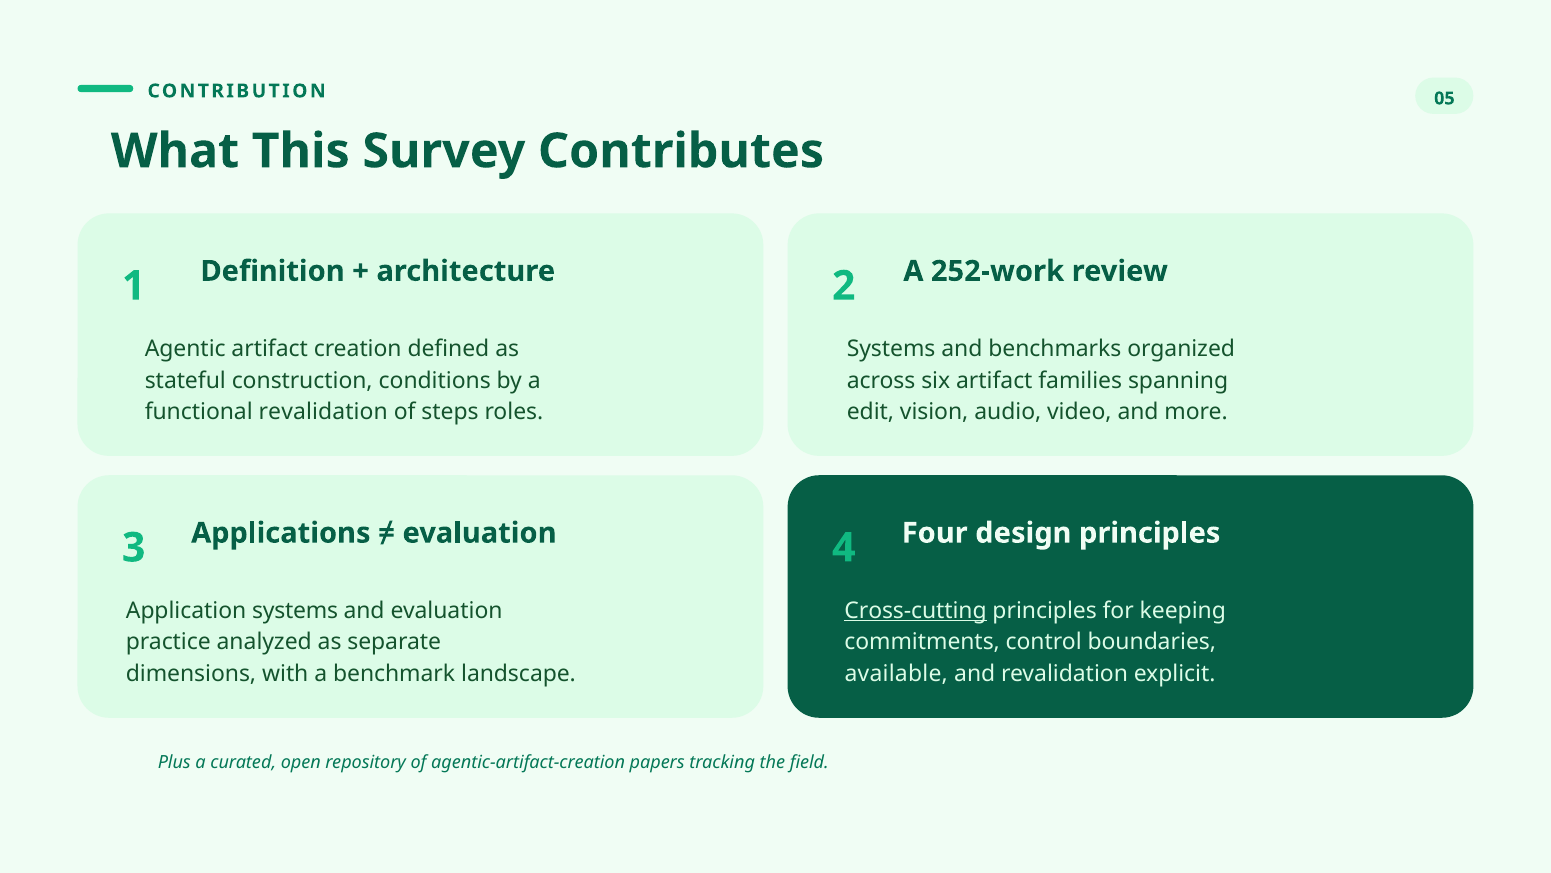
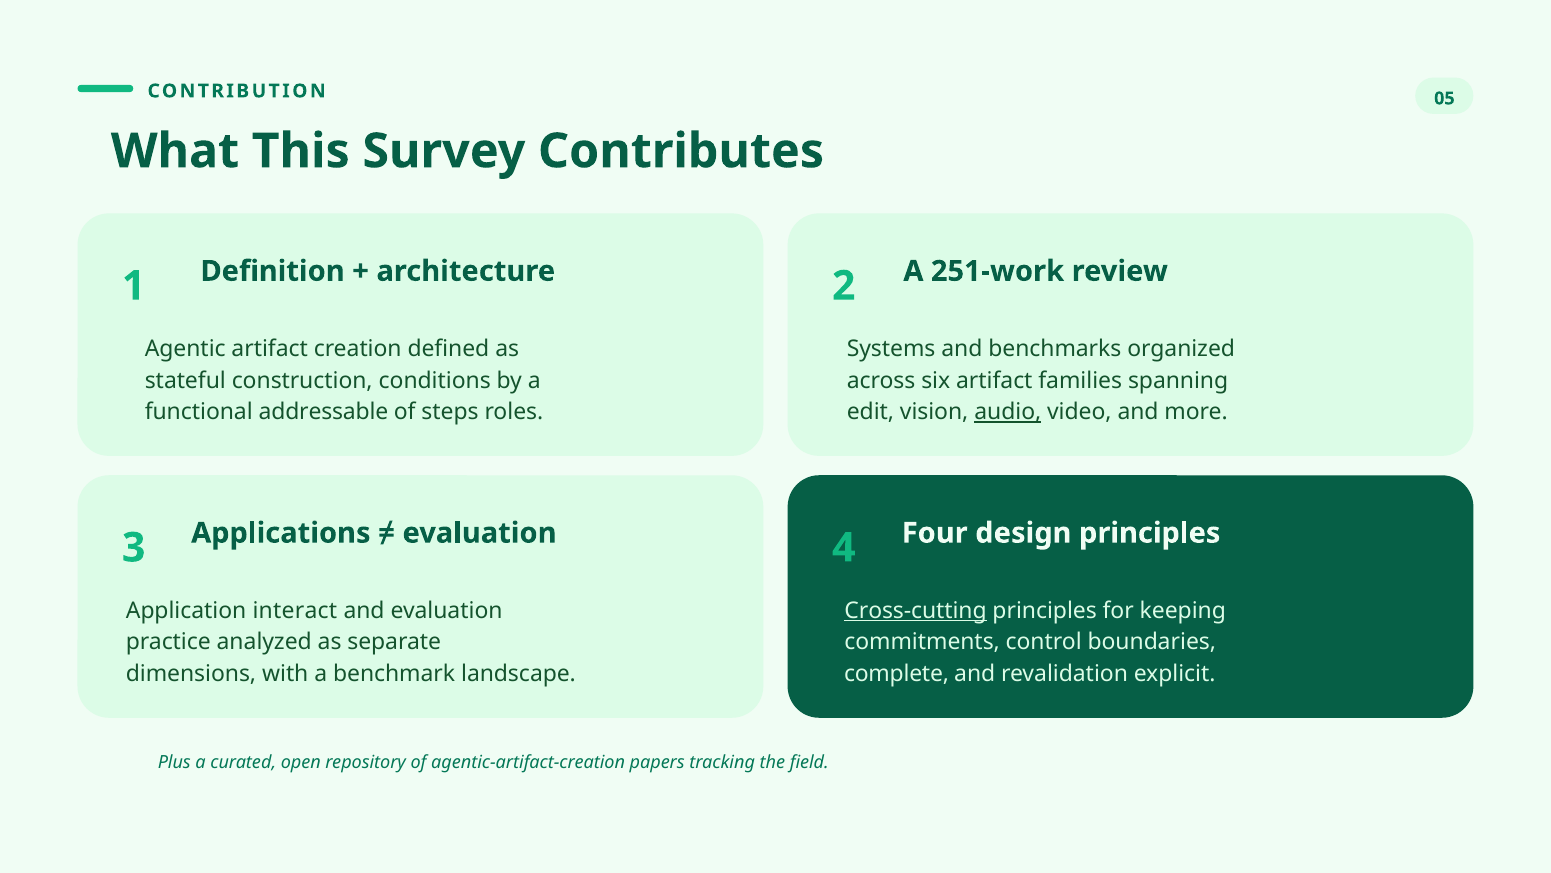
252-work: 252-work -> 251-work
functional revalidation: revalidation -> addressable
audio underline: none -> present
Application systems: systems -> interact
available: available -> complete
